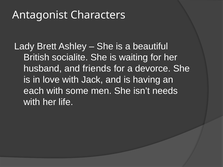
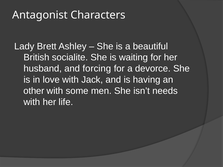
friends: friends -> forcing
each: each -> other
